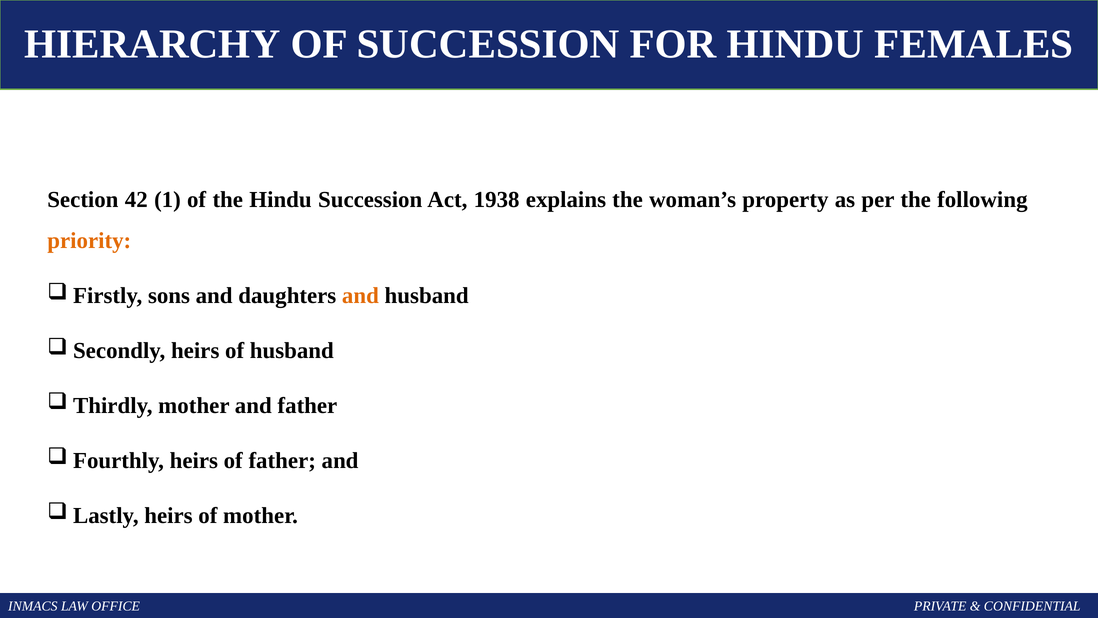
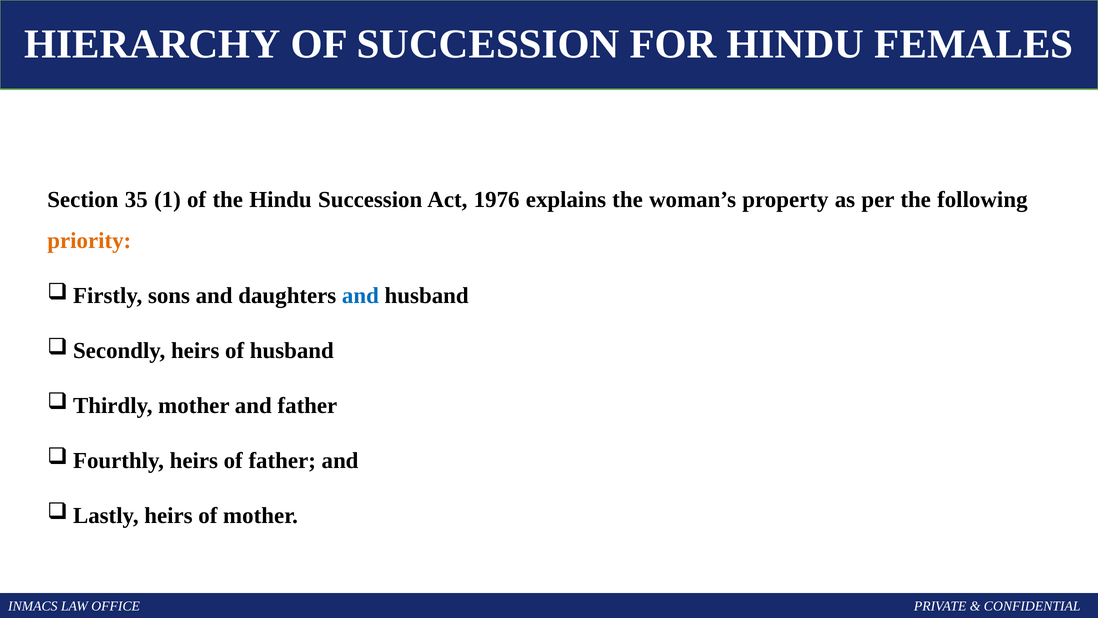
42: 42 -> 35
1938: 1938 -> 1976
and at (360, 296) colour: orange -> blue
